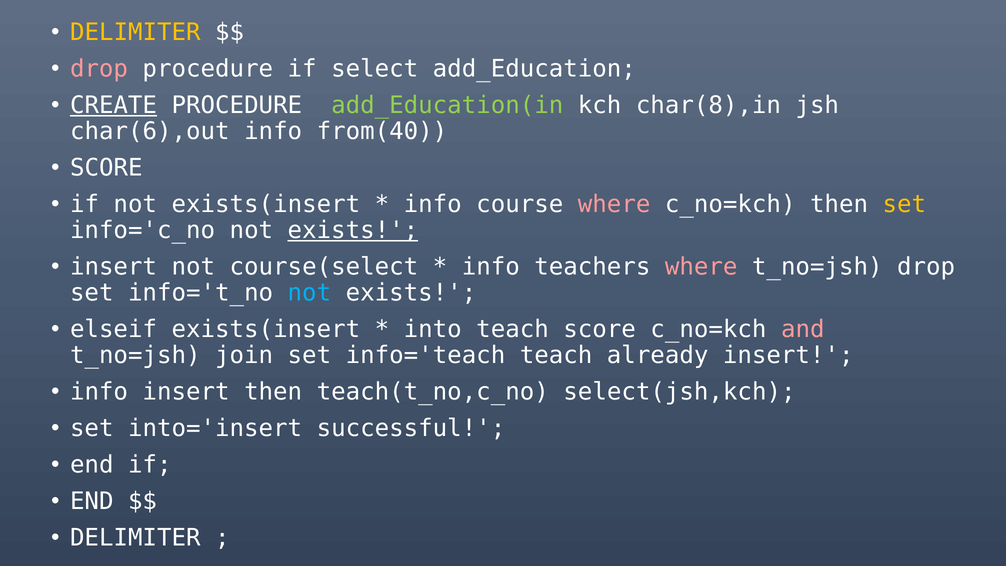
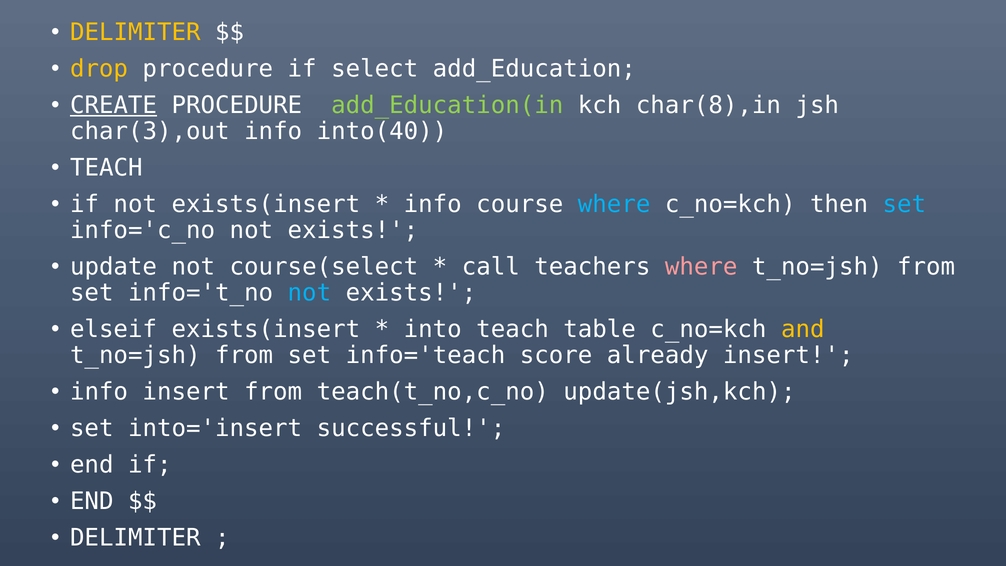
drop at (99, 69) colour: pink -> yellow
char(6),out: char(6),out -> char(3),out
from(40: from(40 -> into(40
SCORE at (106, 168): SCORE -> TEACH
where at (614, 204) colour: pink -> light blue
set at (904, 204) colour: yellow -> light blue
exists at (353, 230) underline: present -> none
insert at (114, 267): insert -> update
info at (491, 267): info -> call
drop at (926, 267): drop -> from
teach score: score -> table
and colour: pink -> yellow
join at (244, 355): join -> from
info='teach teach: teach -> score
insert then: then -> from
select(jsh,kch: select(jsh,kch -> update(jsh,kch
